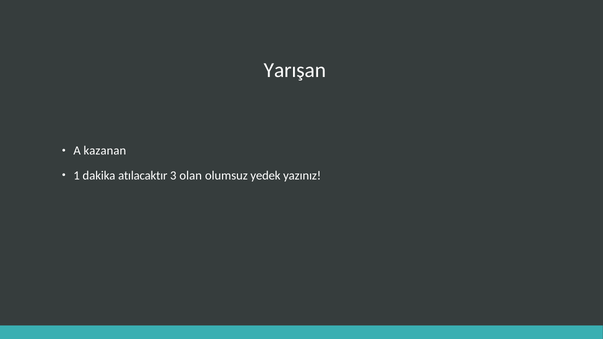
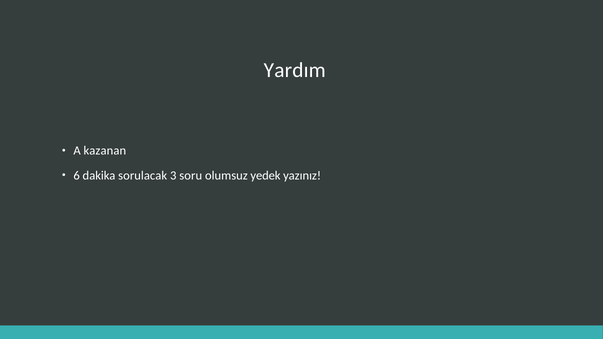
Yarışan: Yarışan -> Yardım
1: 1 -> 6
atılacaktır: atılacaktır -> sorulacak
olan: olan -> soru
